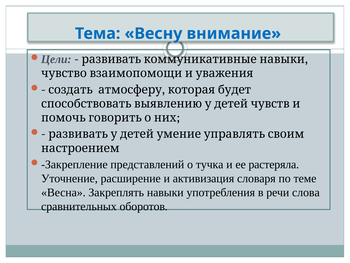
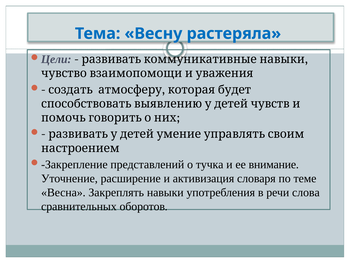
внимание: внимание -> растеряла
растеряла: растеряла -> внимание
